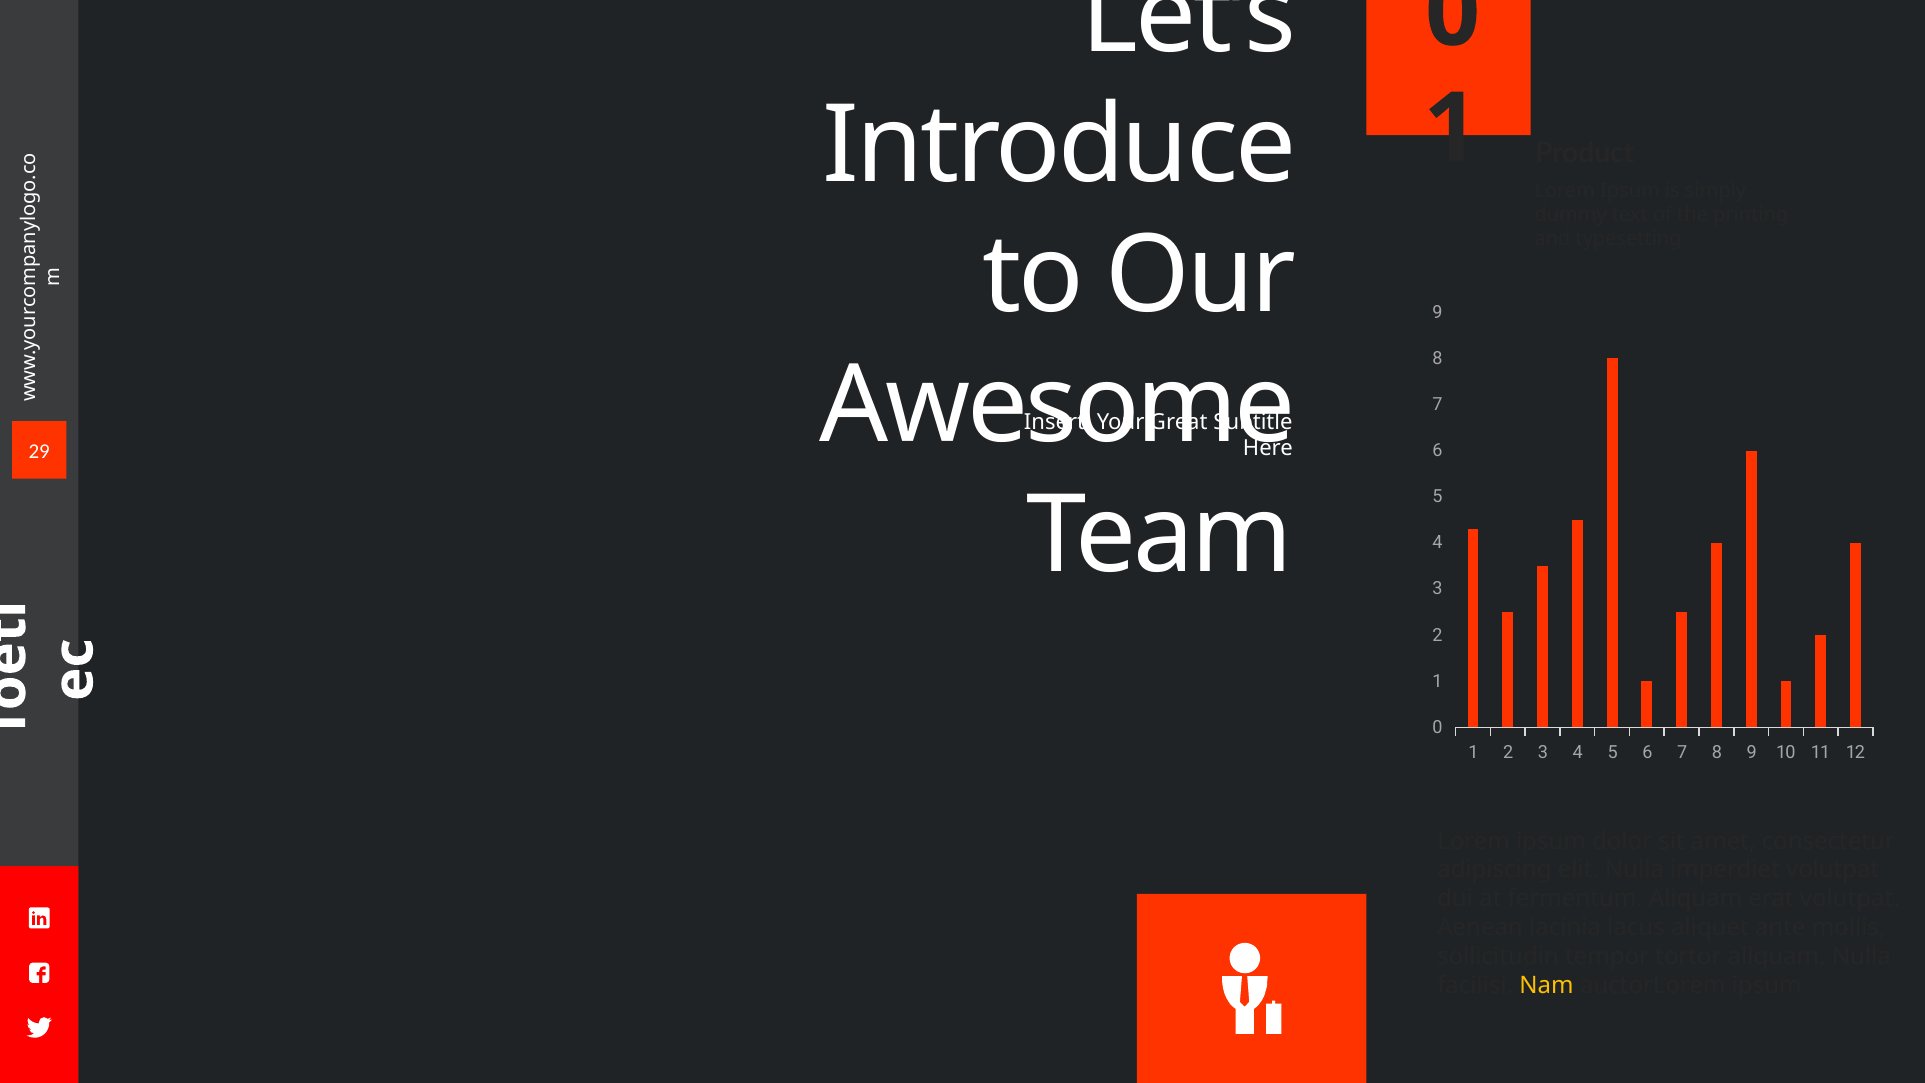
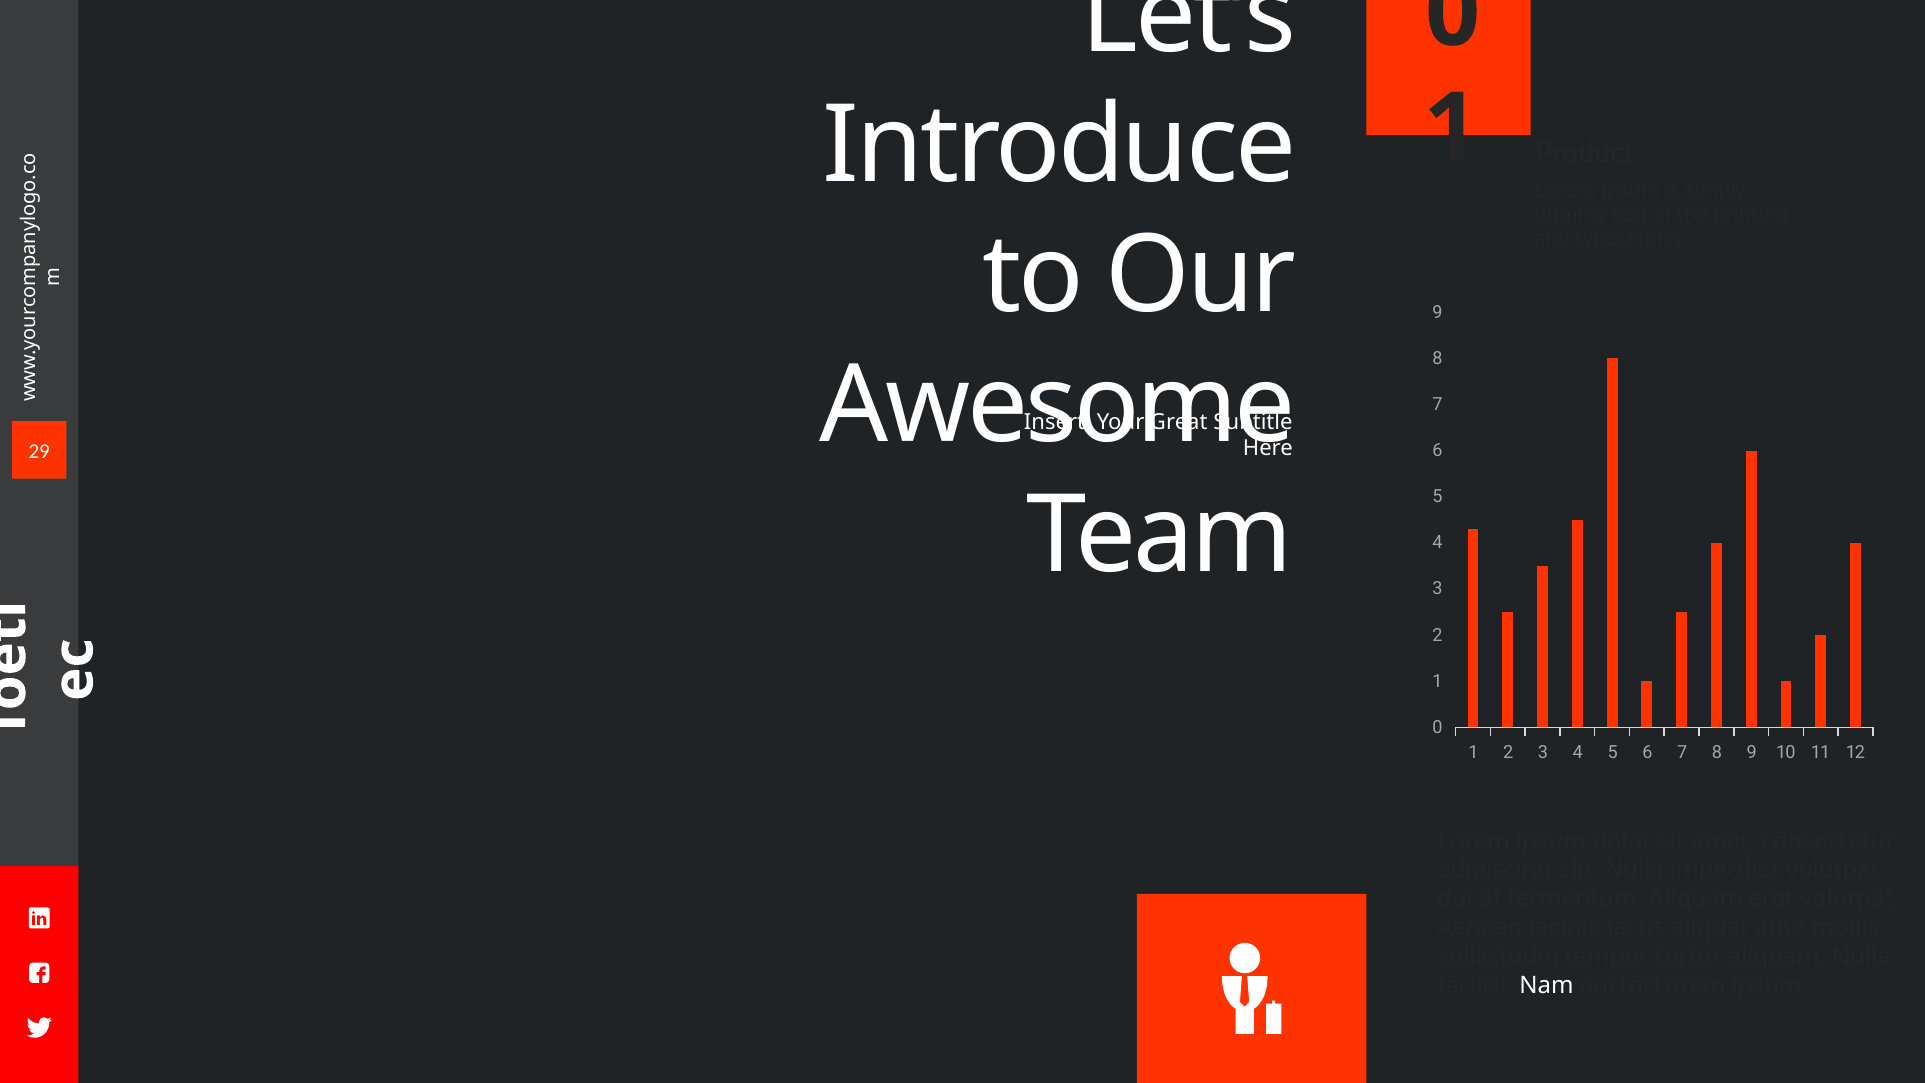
Nam colour: yellow -> white
